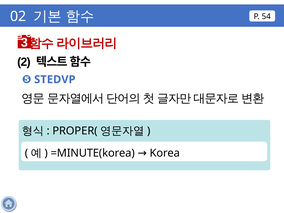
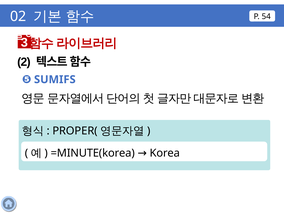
STEDVP: STEDVP -> SUMIFS
